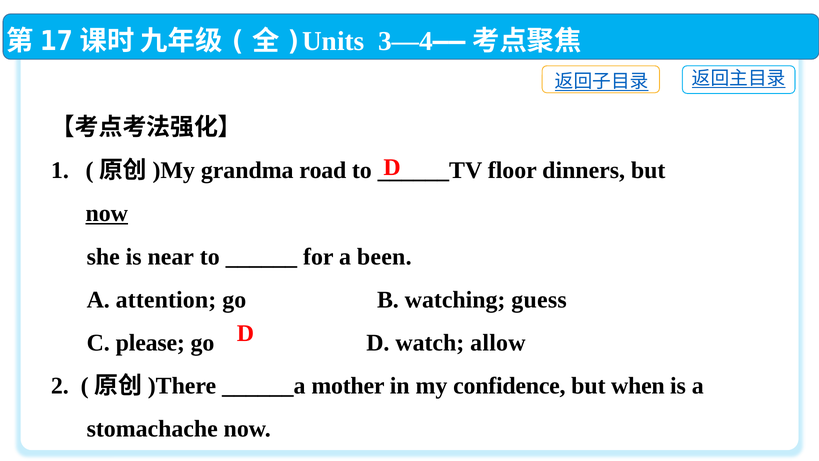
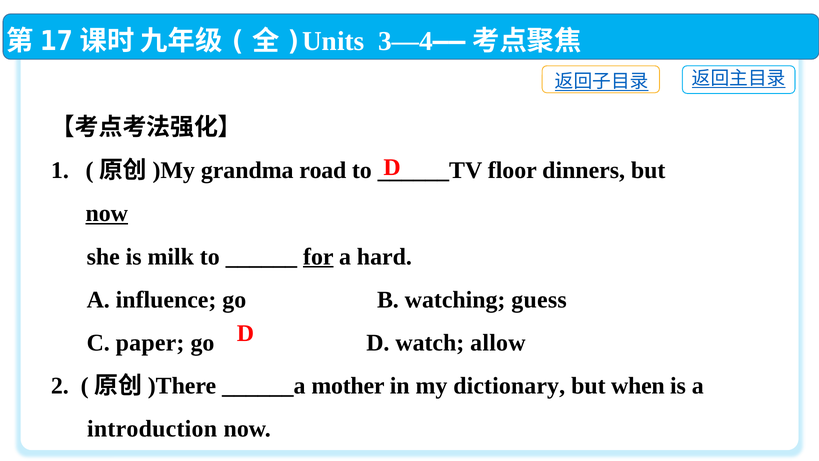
near: near -> milk
for underline: none -> present
been: been -> hard
attention: attention -> influence
please: please -> paper
confidence: confidence -> dictionary
stomachache: stomachache -> introduction
